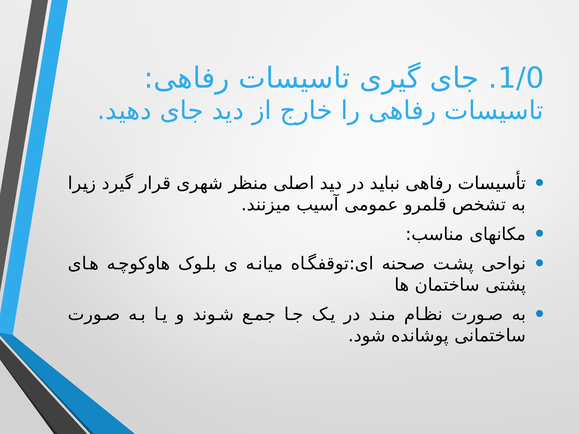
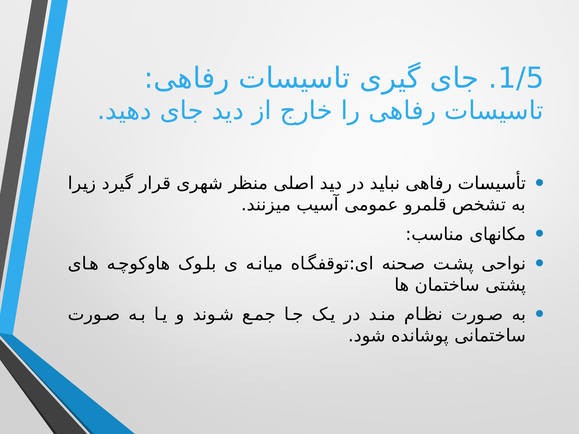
1/0: 1/0 -> 1/5
